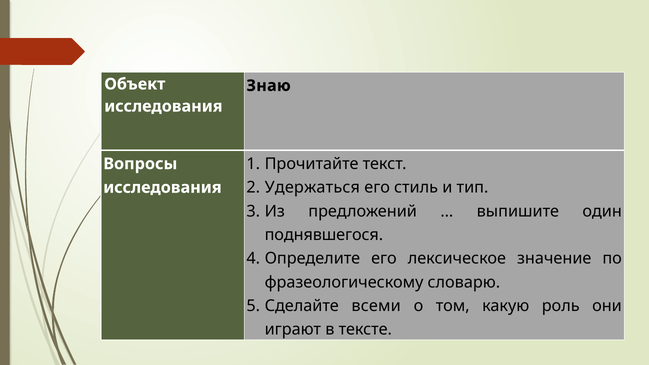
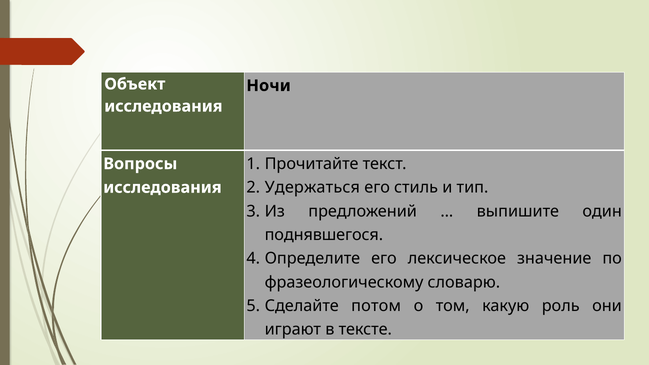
Знаю: Знаю -> Ночи
всеми: всеми -> потом
